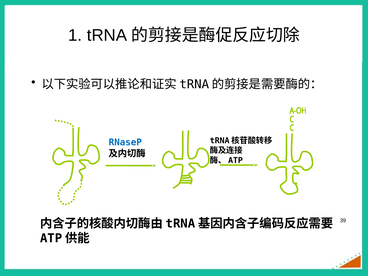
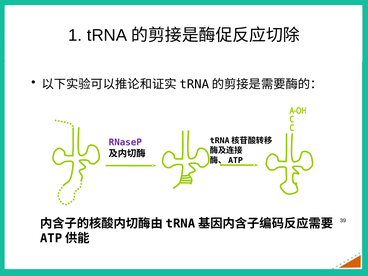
RNaseP colour: blue -> purple
